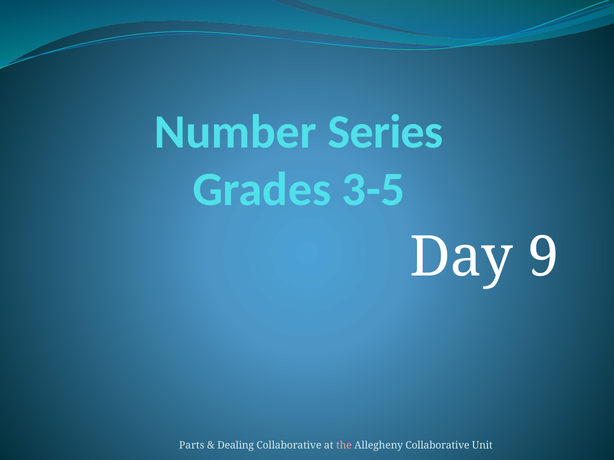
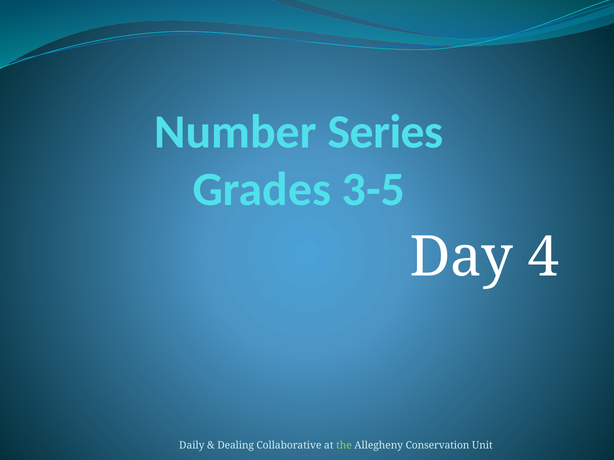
9: 9 -> 4
Parts: Parts -> Daily
the colour: pink -> light green
Allegheny Collaborative: Collaborative -> Conservation
